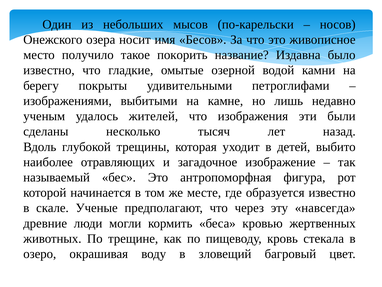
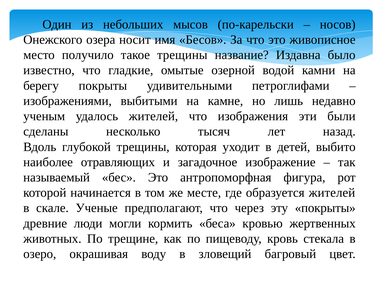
такое покорить: покорить -> трещины
образуется известно: известно -> жителей
эту навсегда: навсегда -> покрыты
